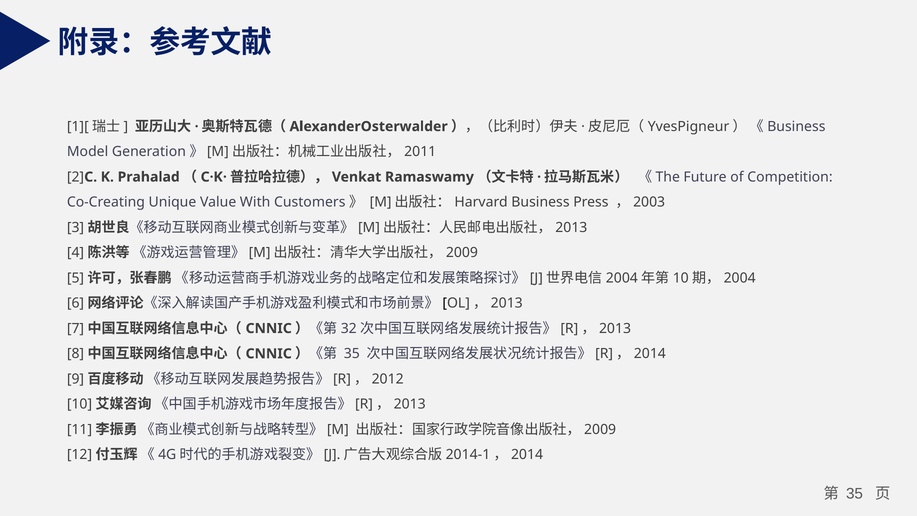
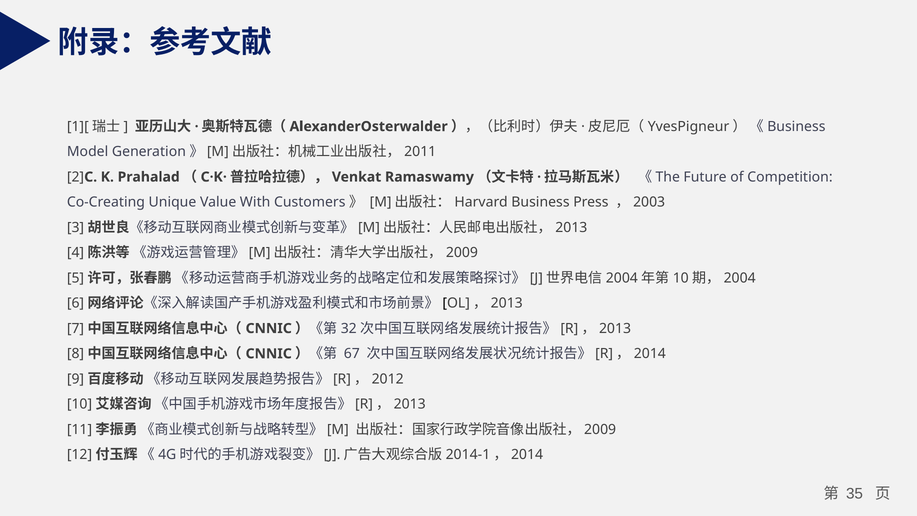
35 at (352, 354): 35 -> 67
